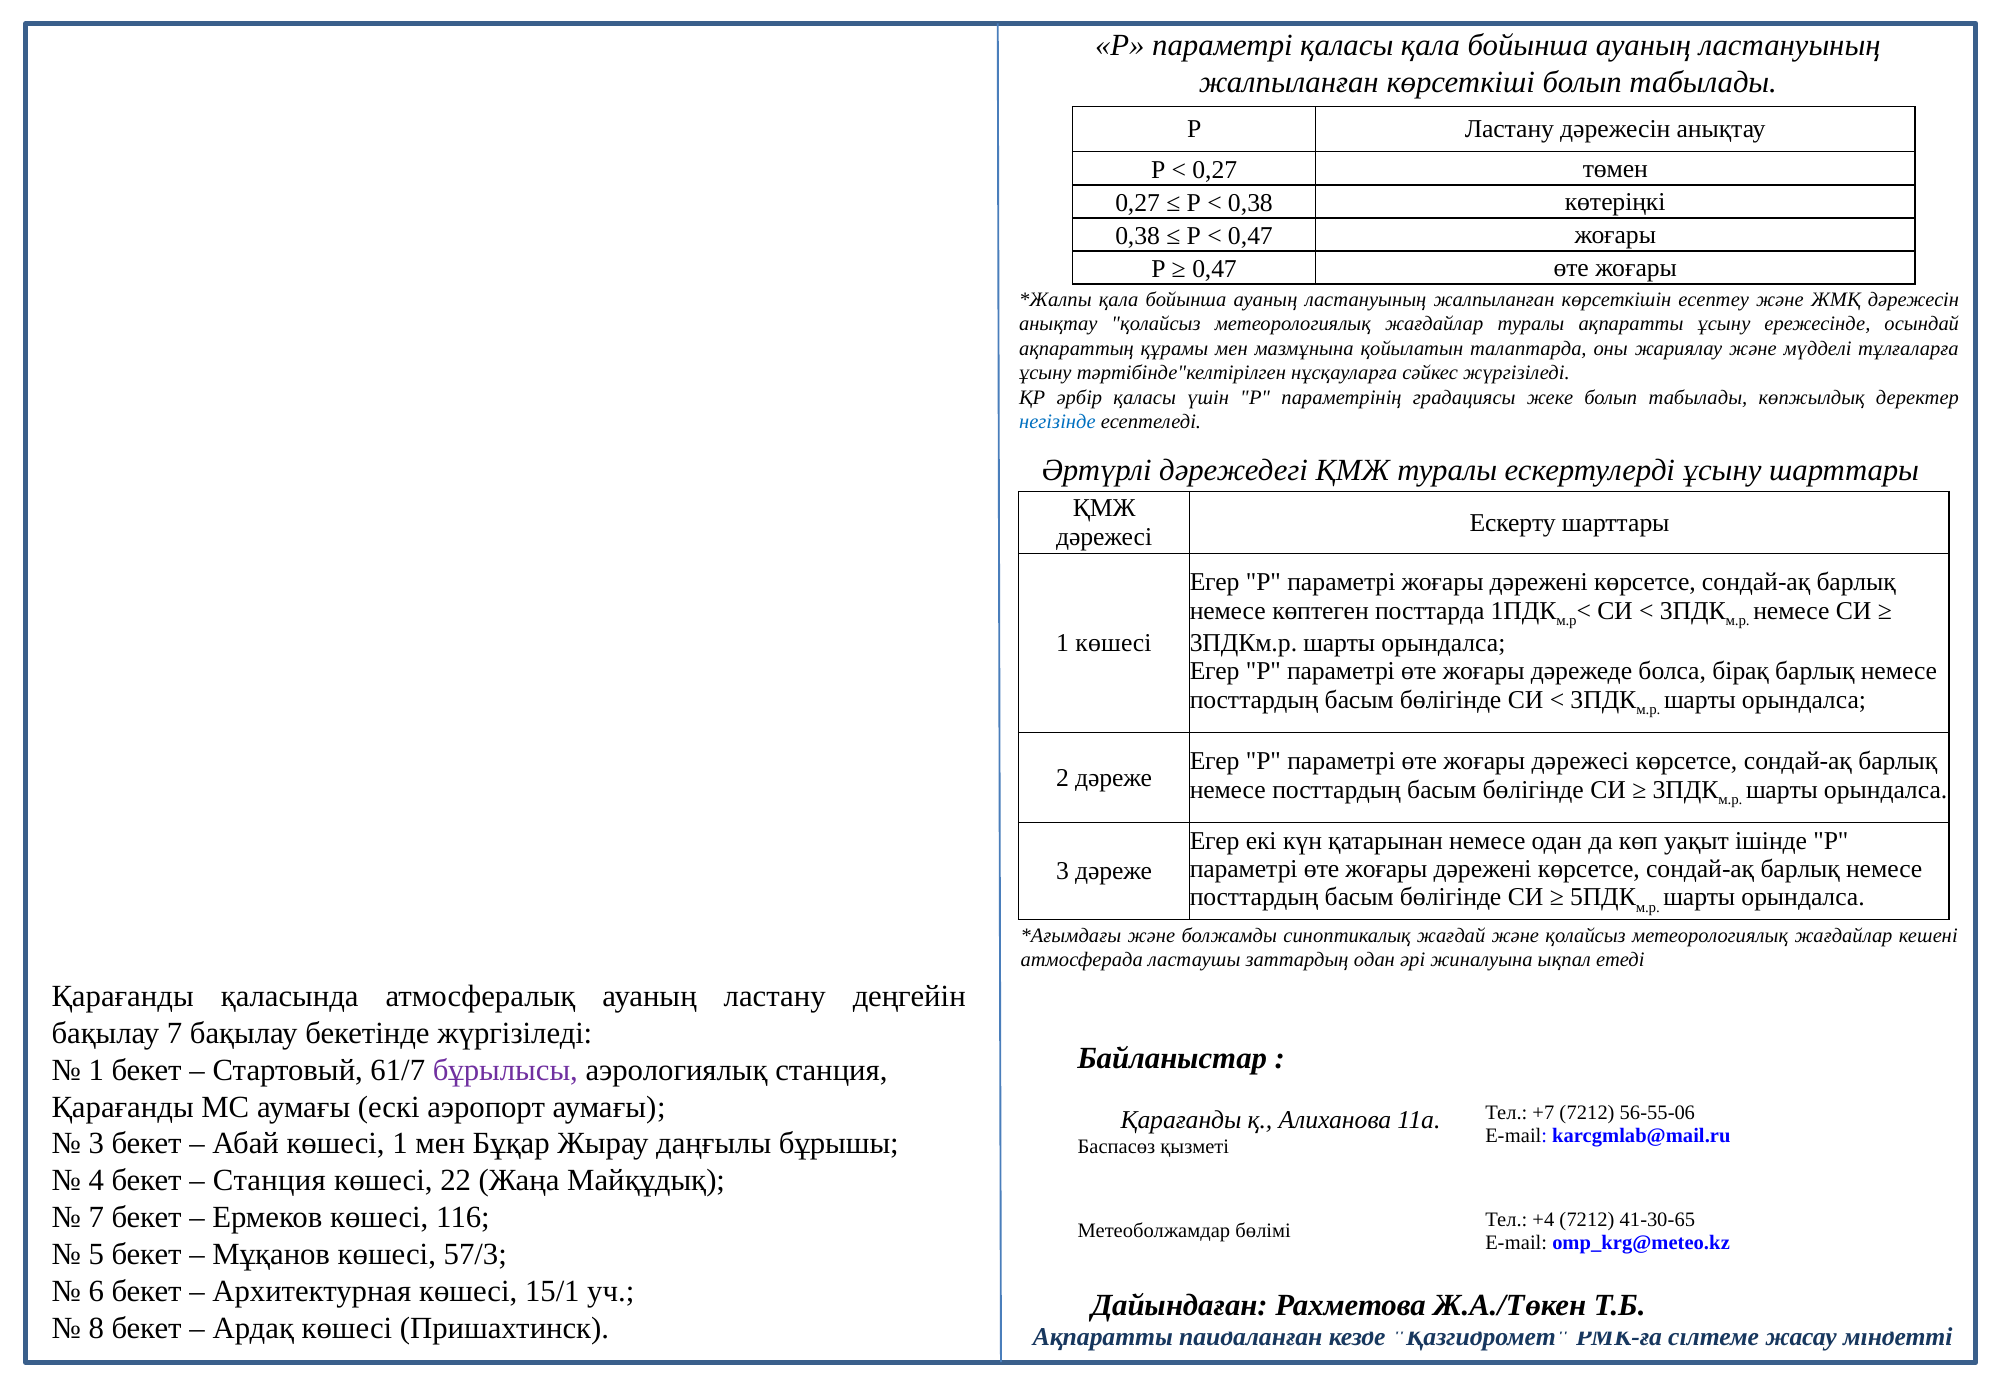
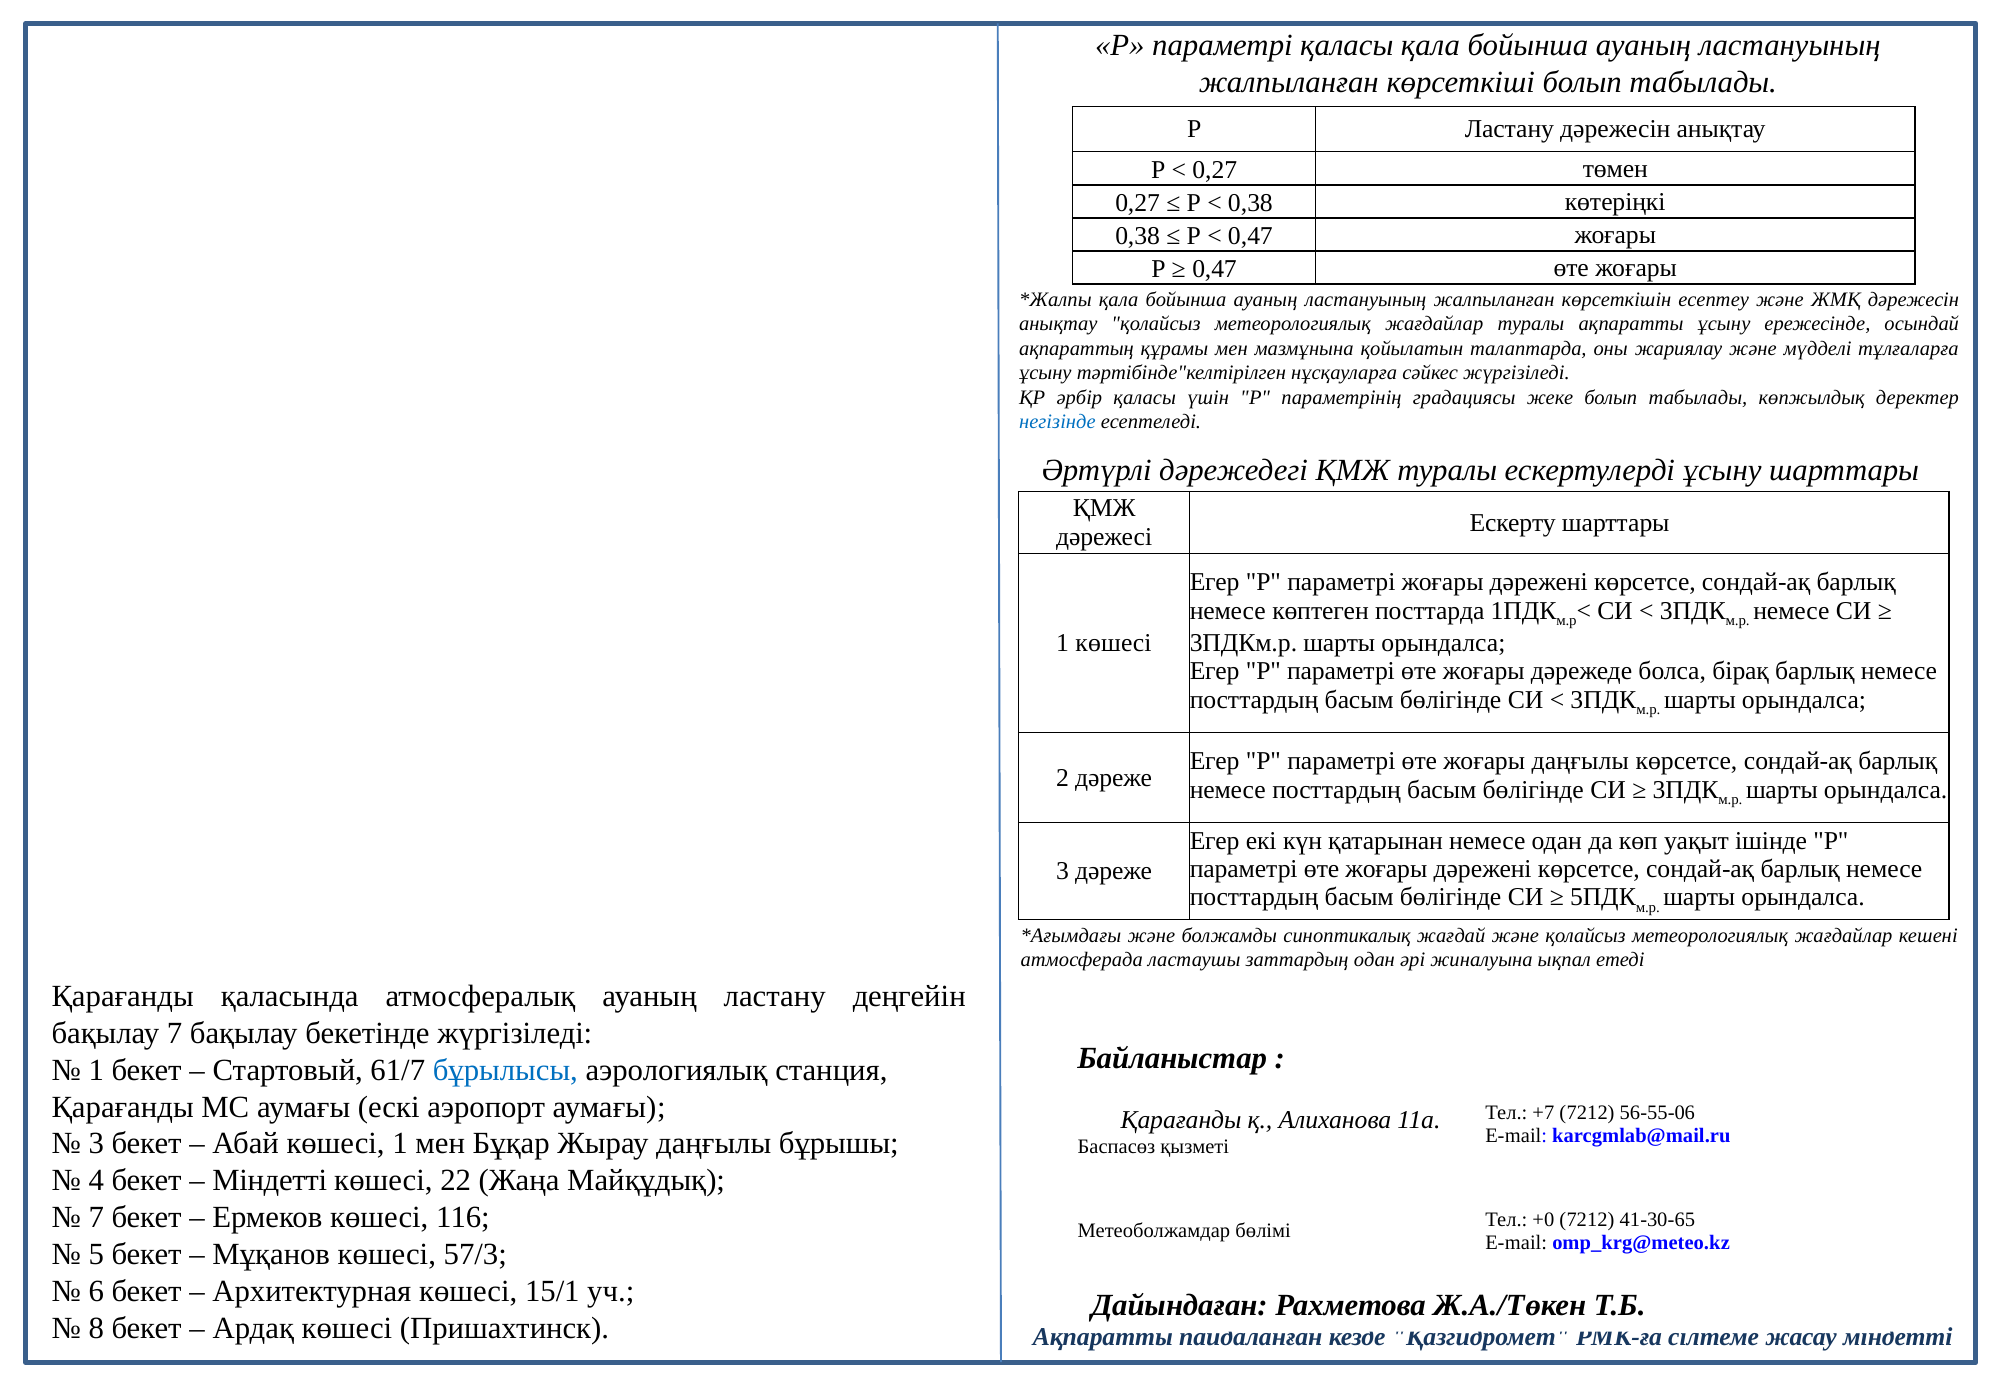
жоғары дәрежесі: дәрежесі -> даңғылы
бұрылысы colour: purple -> blue
Станция at (269, 1181): Станция -> Міндетті
+4: +4 -> +0
